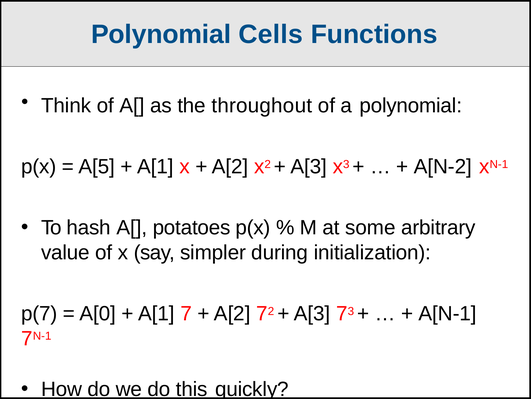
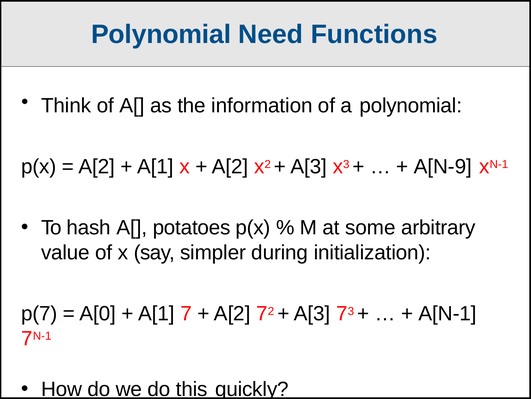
Cells: Cells -> Need
throughout: throughout -> information
A[5 at (97, 166): A[5 -> A[2
A[N-2: A[N-2 -> A[N-9
